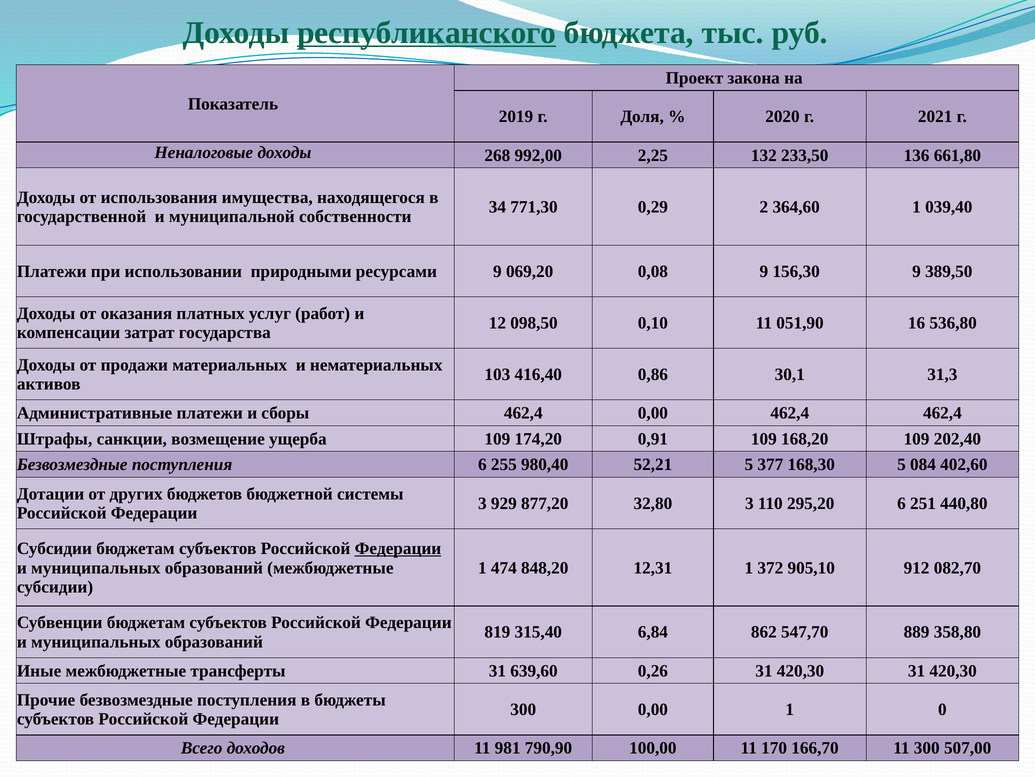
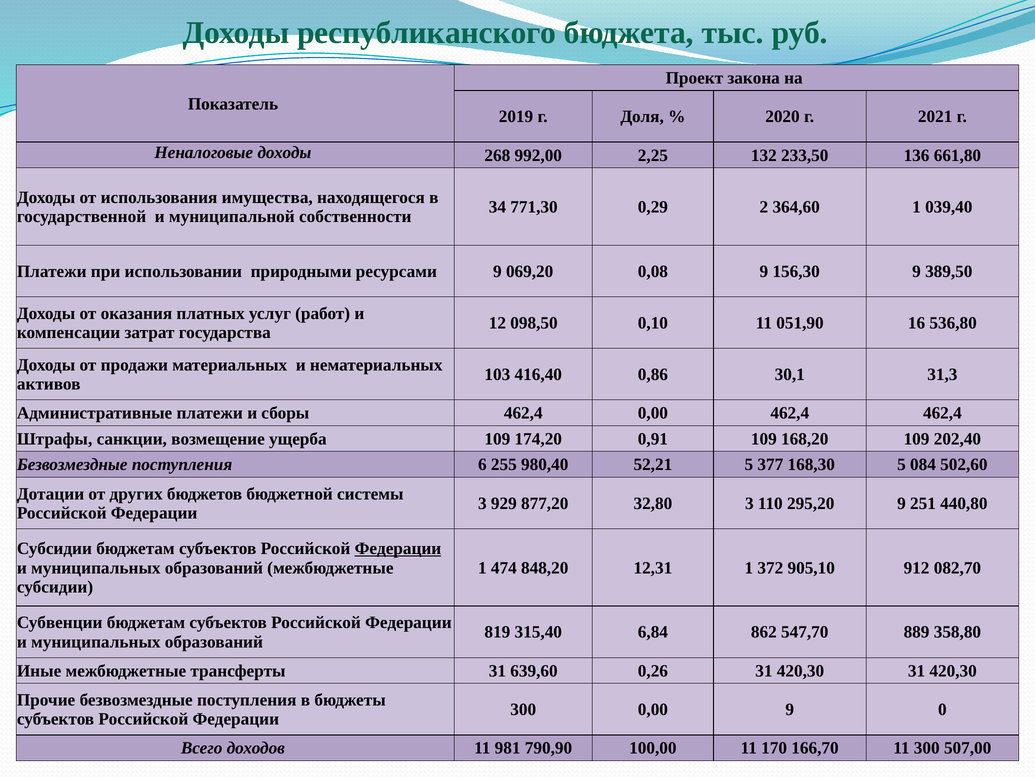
республиканского underline: present -> none
402,60: 402,60 -> 502,60
295,20 6: 6 -> 9
0,00 1: 1 -> 9
